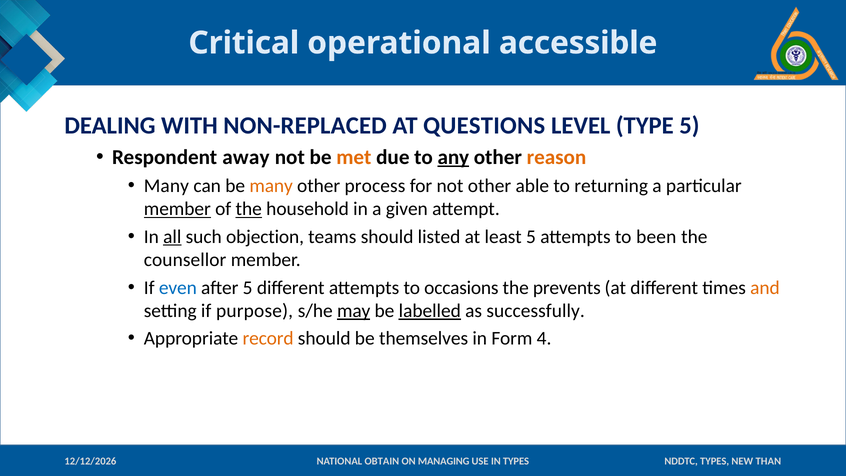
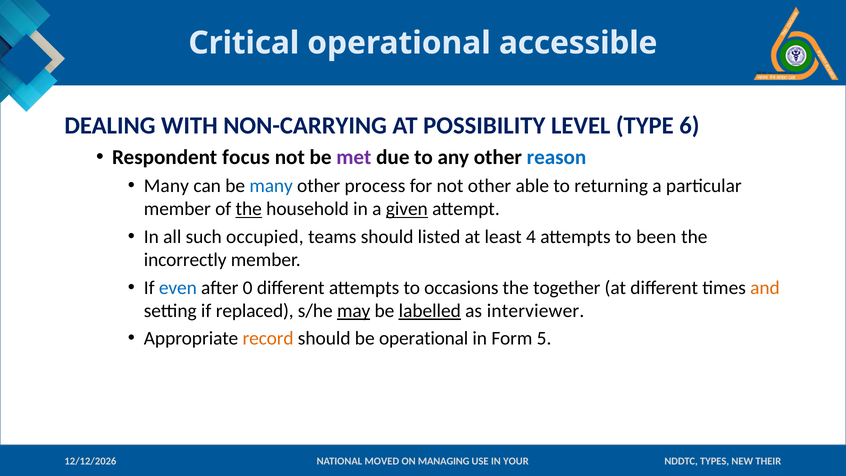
NON-REPLACED: NON-REPLACED -> NON-CARRYING
QUESTIONS: QUESTIONS -> POSSIBILITY
TYPE 5: 5 -> 6
away: away -> focus
met colour: orange -> purple
any underline: present -> none
reason colour: orange -> blue
many at (271, 186) colour: orange -> blue
member at (177, 209) underline: present -> none
given underline: none -> present
all underline: present -> none
objection: objection -> occupied
least 5: 5 -> 4
counsellor: counsellor -> incorrectly
after 5: 5 -> 0
prevents: prevents -> together
purpose: purpose -> replaced
successfully: successfully -> interviewer
be themselves: themselves -> operational
4: 4 -> 5
OBTAIN: OBTAIN -> MOVED
IN TYPES: TYPES -> YOUR
THAN: THAN -> THEIR
